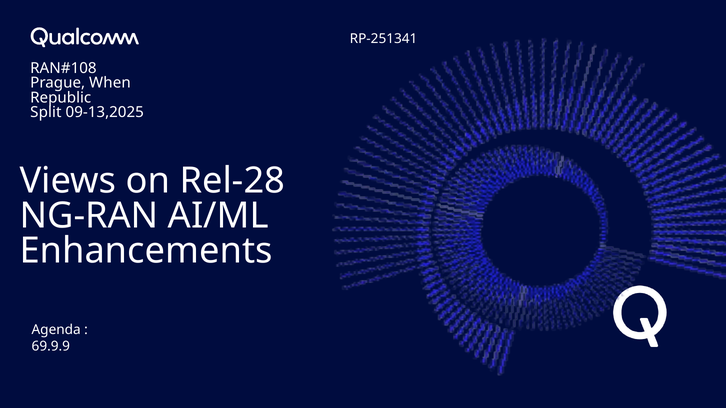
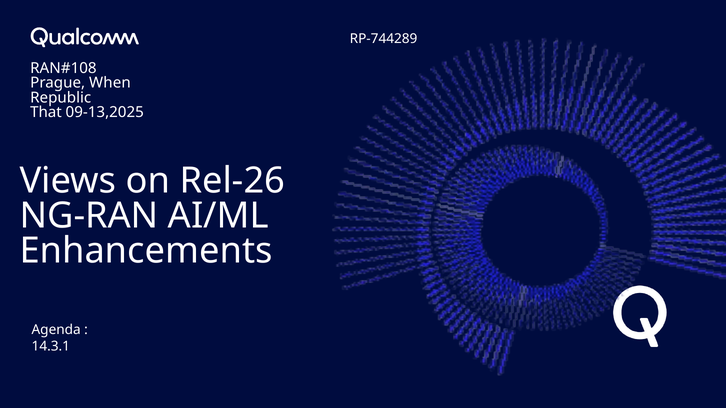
RP-251341: RP-251341 -> RP-744289
Split: Split -> That
Rel-28: Rel-28 -> Rel-26
69.9.9: 69.9.9 -> 14.3.1
